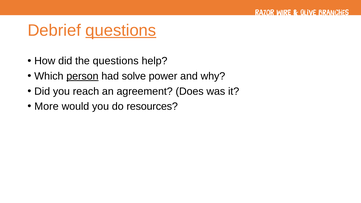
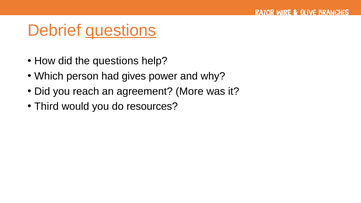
person underline: present -> none
solve: solve -> gives
Does: Does -> More
More: More -> Third
